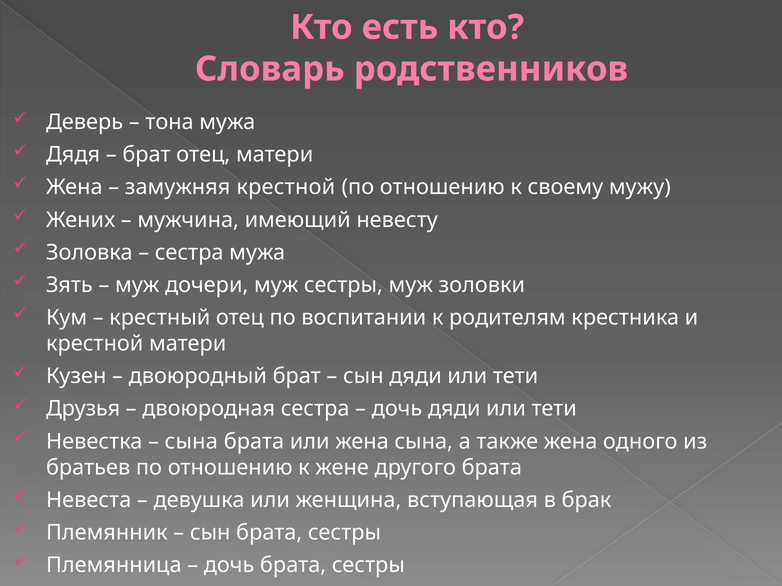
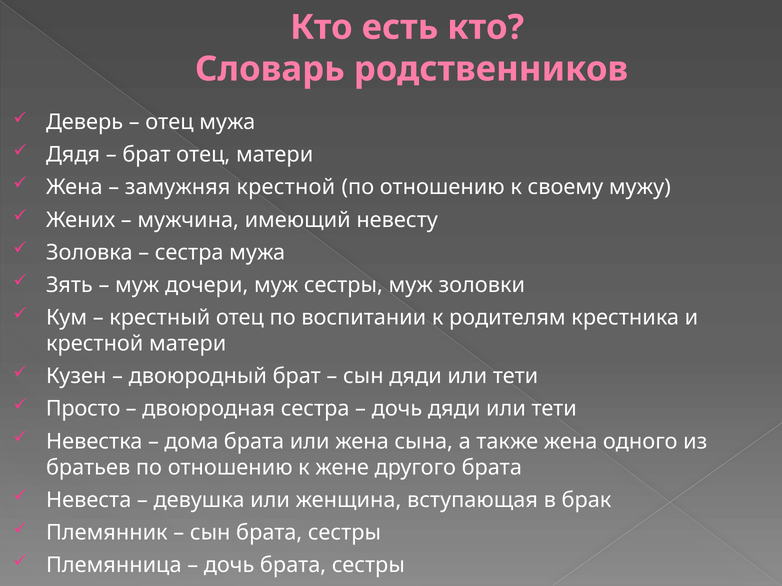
тона at (170, 122): тона -> отец
Друзья: Друзья -> Просто
сына at (191, 442): сына -> дома
